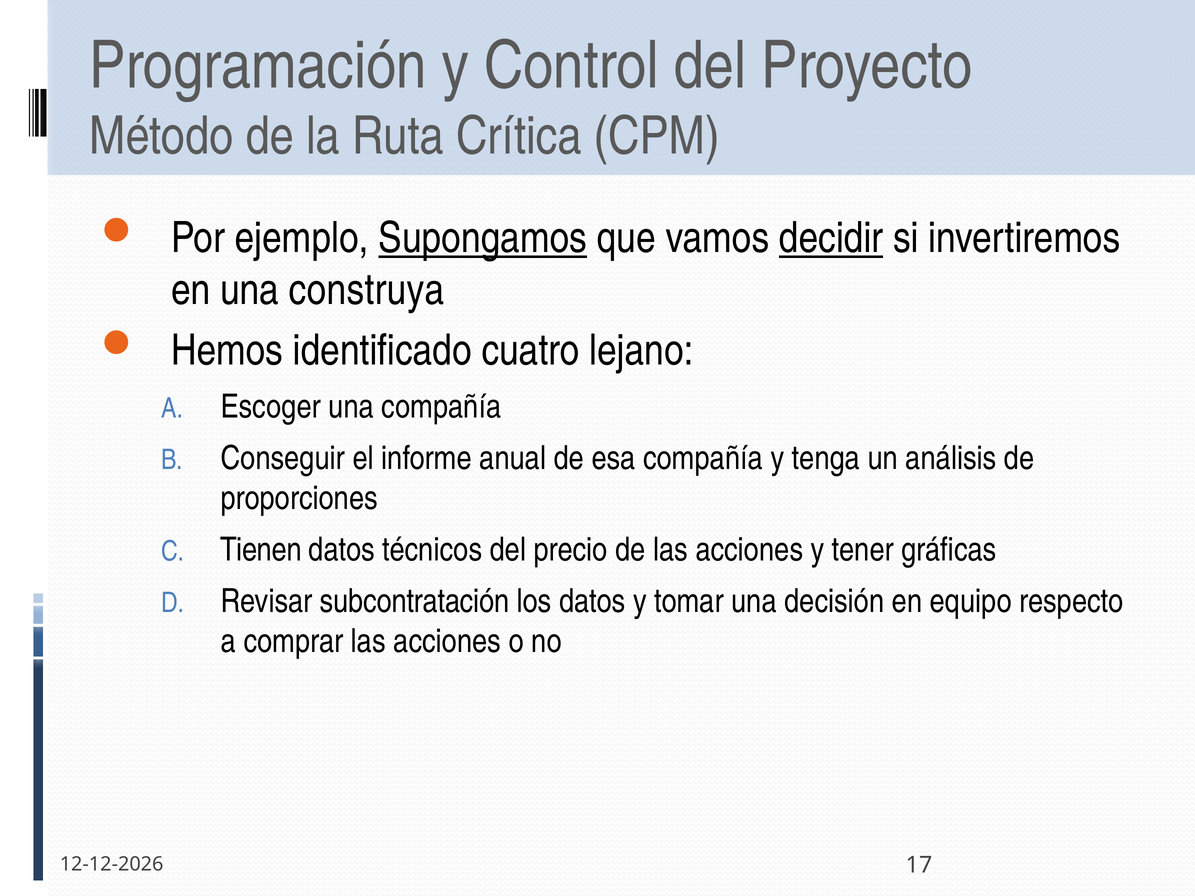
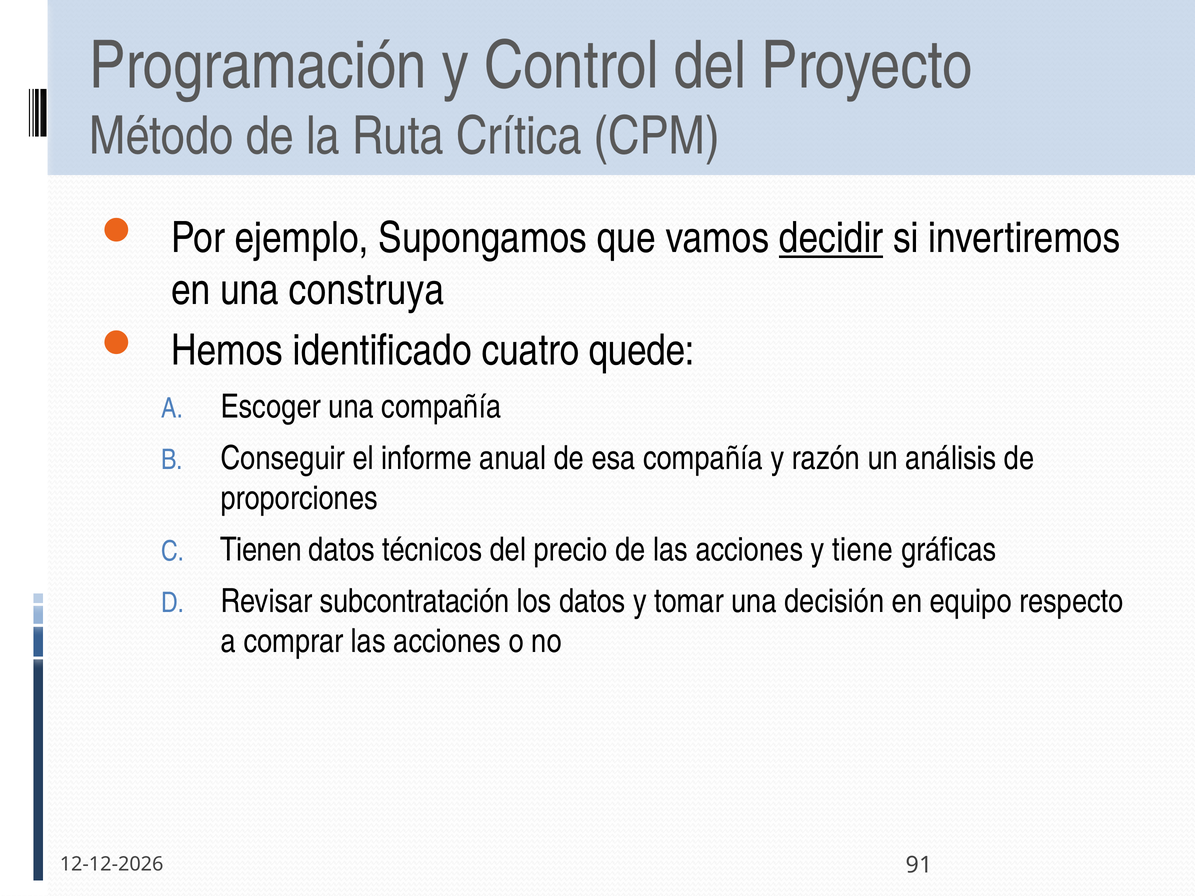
Supongamos underline: present -> none
lejano: lejano -> quede
tenga: tenga -> razón
tener: tener -> tiene
17: 17 -> 91
